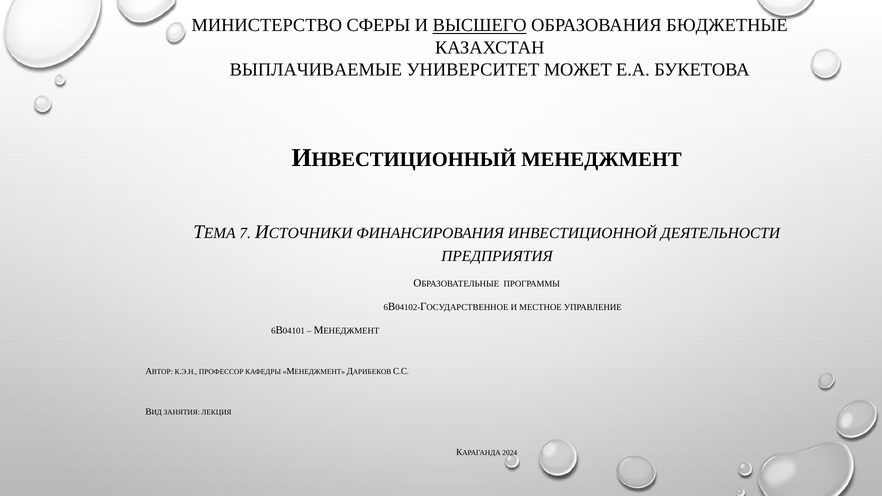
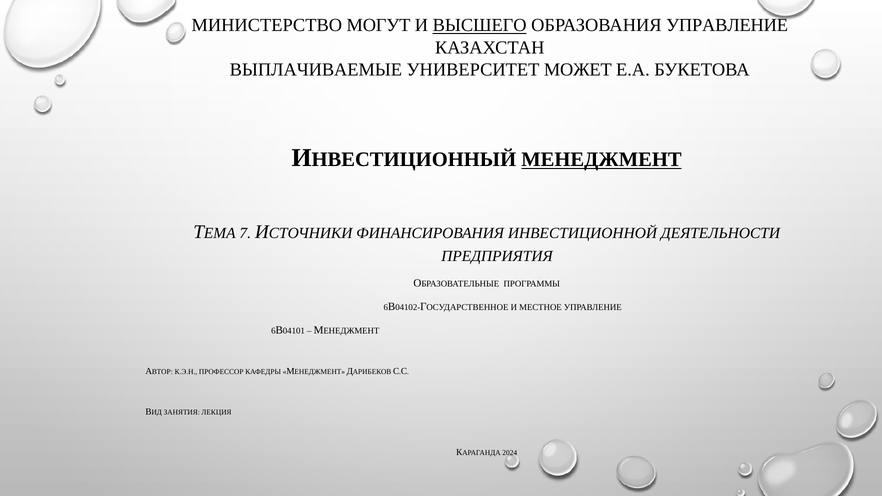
СФЕРЫ: СФЕРЫ -> МОГУТ
ОБРАЗОВАНИЯ БЮДЖЕТНЫЕ: БЮДЖЕТНЫЕ -> УПРАВЛЕНИЕ
МЕНЕДЖМЕНТ at (601, 160) underline: none -> present
